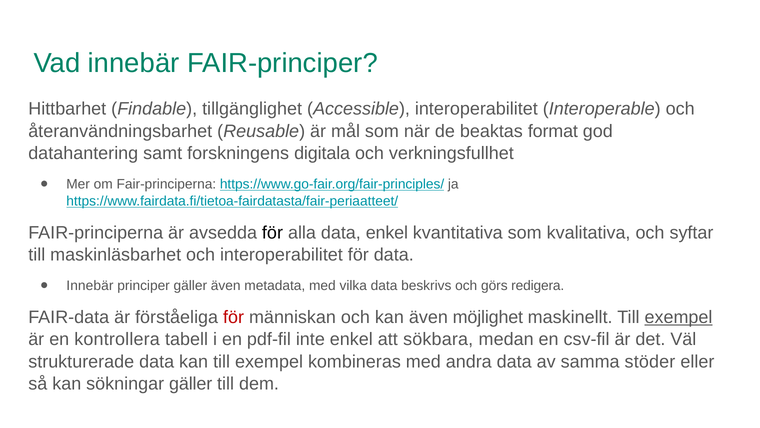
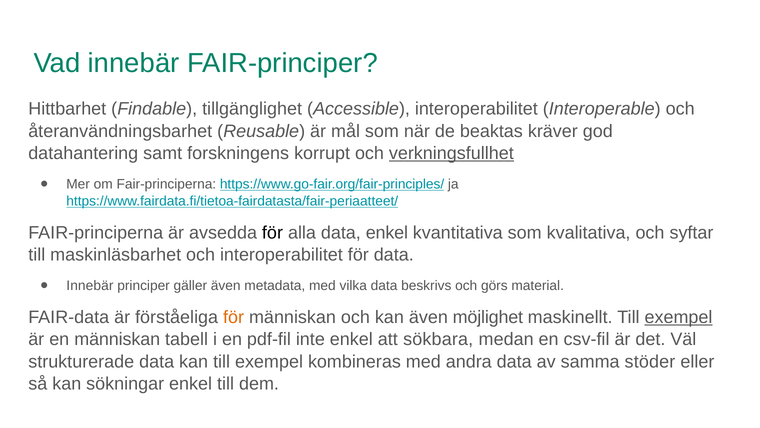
format: format -> kräver
digitala: digitala -> korrupt
verkningsfullhet underline: none -> present
redigera: redigera -> material
för at (234, 317) colour: red -> orange
en kontrollera: kontrollera -> människan
sökningar gäller: gäller -> enkel
